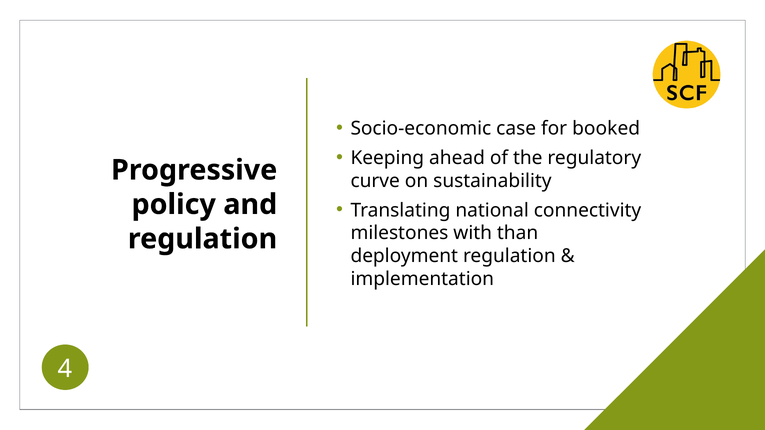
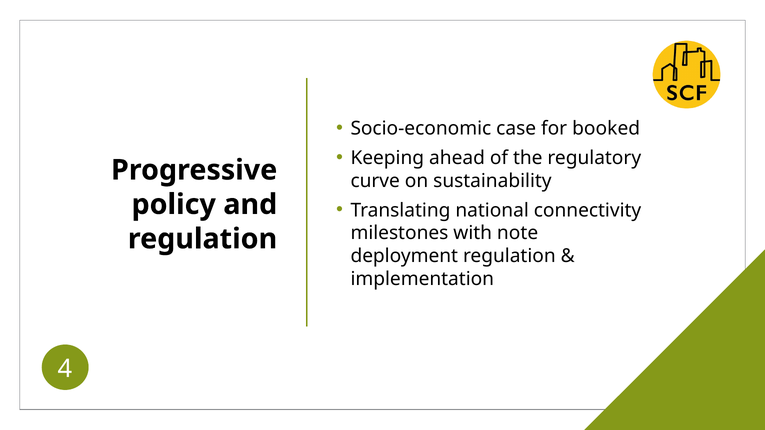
than: than -> note
